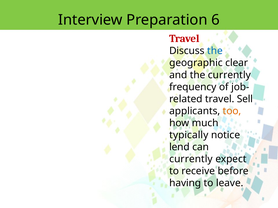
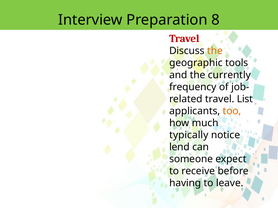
6: 6 -> 8
the at (215, 51) colour: blue -> orange
clear: clear -> tools
Sell: Sell -> List
currently at (191, 159): currently -> someone
